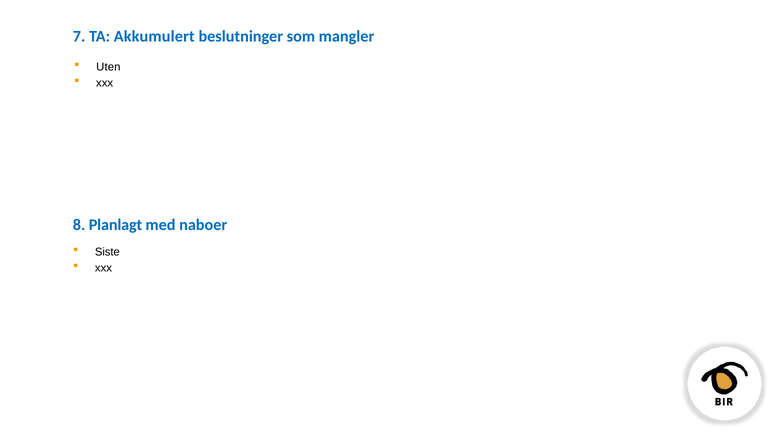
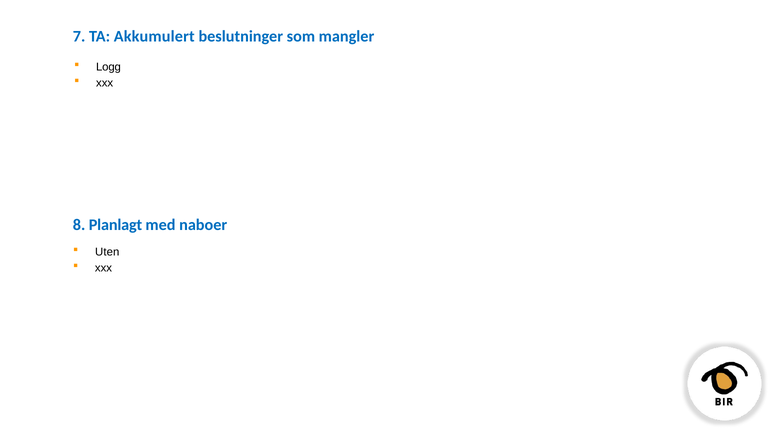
Uten: Uten -> Logg
Siste: Siste -> Uten
